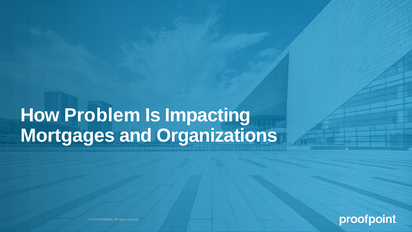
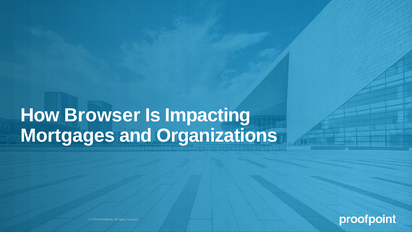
Problem: Problem -> Browser
